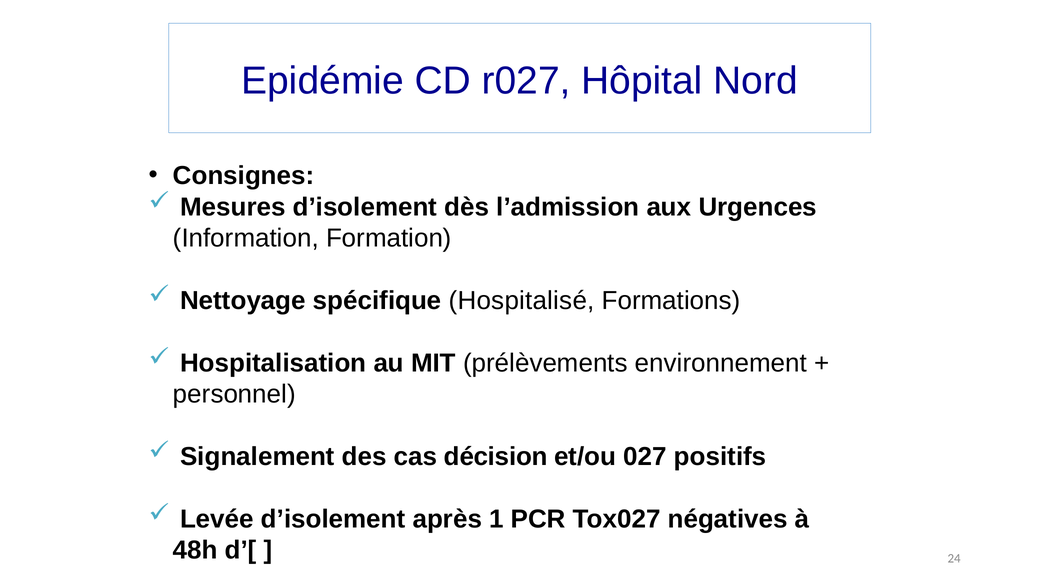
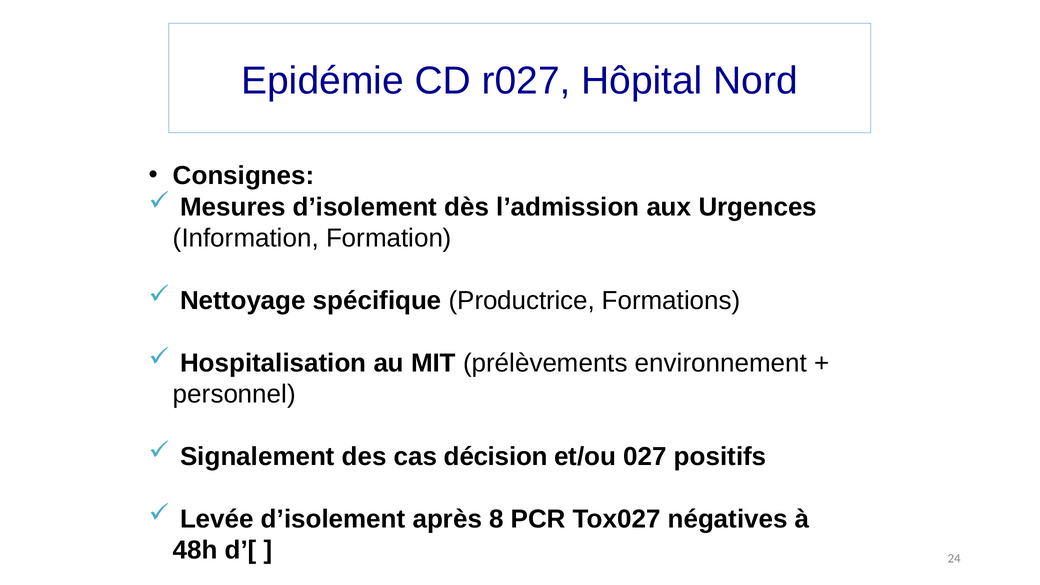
Hospitalisé: Hospitalisé -> Productrice
1: 1 -> 8
